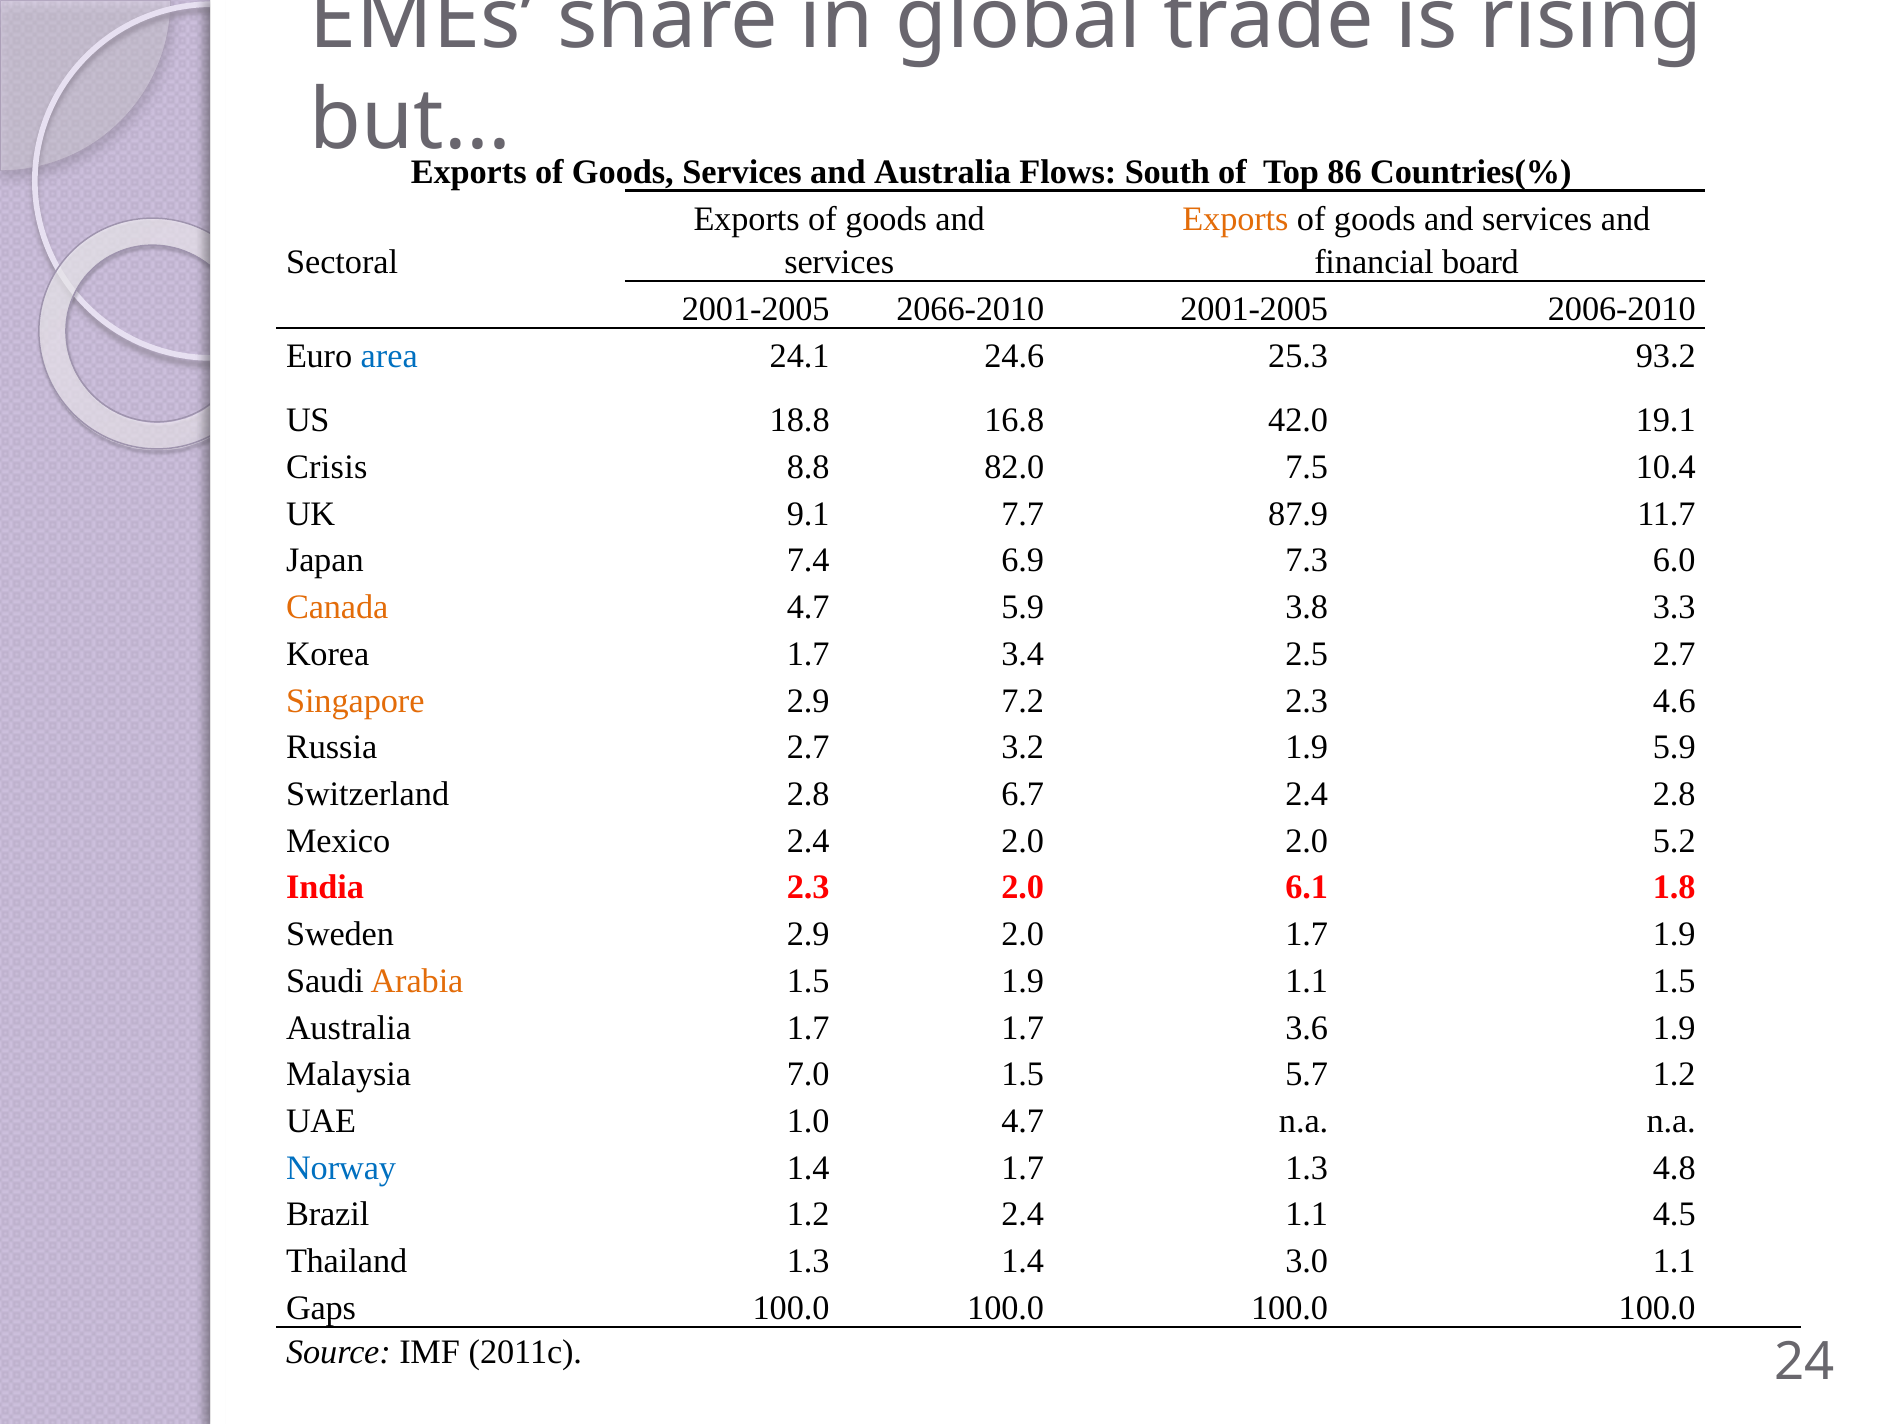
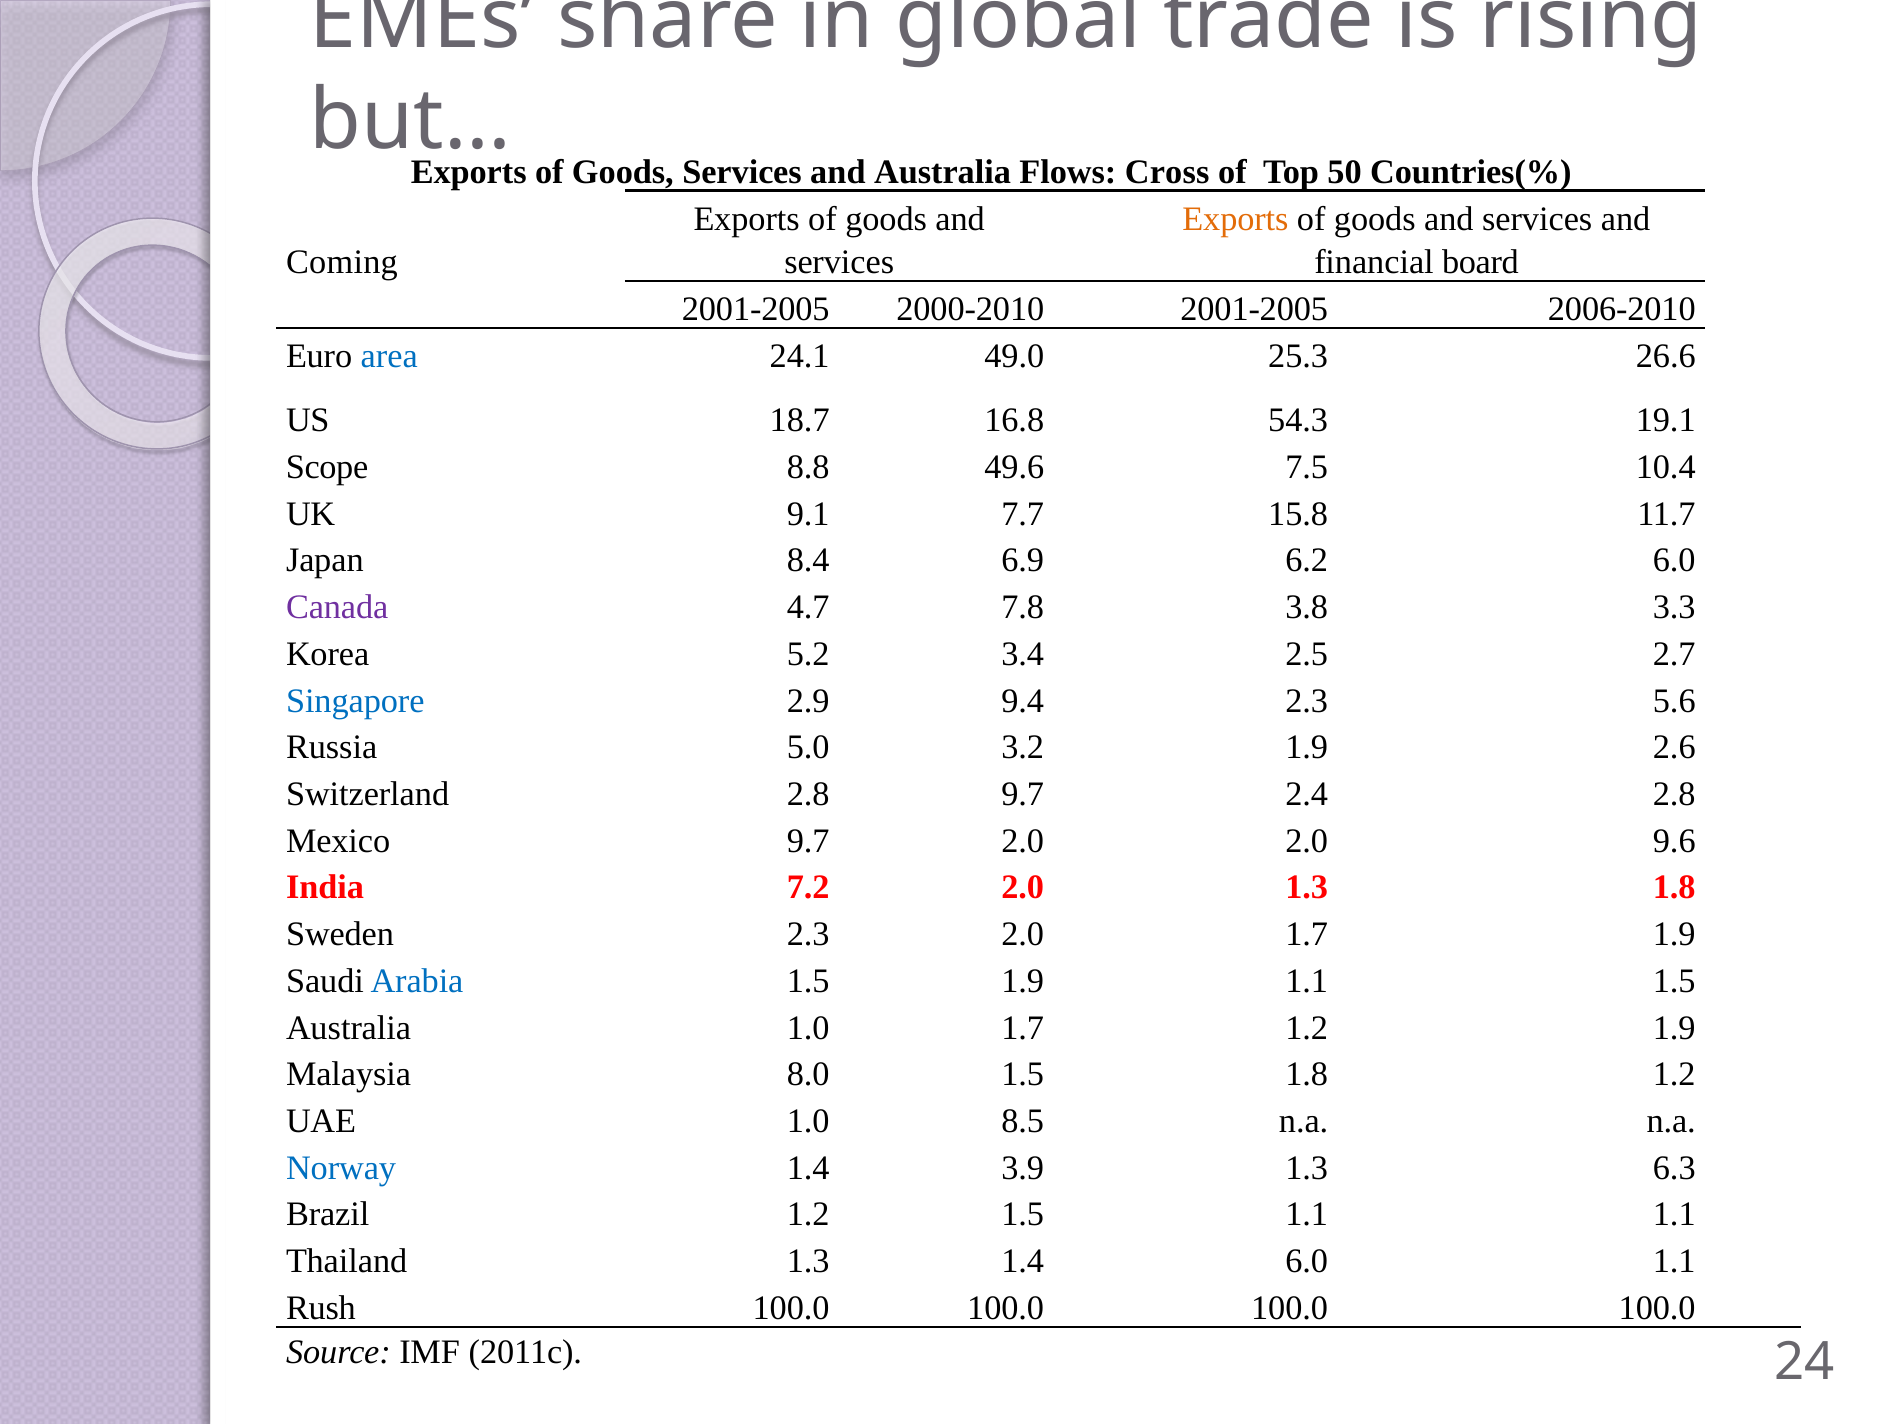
South: South -> Cross
86: 86 -> 50
Sectoral: Sectoral -> Coming
2066-2010: 2066-2010 -> 2000-2010
24.6: 24.6 -> 49.0
93.2: 93.2 -> 26.6
18.8: 18.8 -> 18.7
42.0: 42.0 -> 54.3
Crisis: Crisis -> Scope
82.0: 82.0 -> 49.6
87.9: 87.9 -> 15.8
7.4: 7.4 -> 8.4
7.3: 7.3 -> 6.2
Canada colour: orange -> purple
4.7 5.9: 5.9 -> 7.8
Korea 1.7: 1.7 -> 5.2
Singapore colour: orange -> blue
7.2: 7.2 -> 9.4
4.6: 4.6 -> 5.6
Russia 2.7: 2.7 -> 5.0
1.9 5.9: 5.9 -> 2.6
2.8 6.7: 6.7 -> 9.7
Mexico 2.4: 2.4 -> 9.7
5.2: 5.2 -> 9.6
India 2.3: 2.3 -> 7.2
2.0 6.1: 6.1 -> 1.3
Sweden 2.9: 2.9 -> 2.3
Arabia colour: orange -> blue
Australia 1.7: 1.7 -> 1.0
1.7 3.6: 3.6 -> 1.2
7.0: 7.0 -> 8.0
1.5 5.7: 5.7 -> 1.8
1.0 4.7: 4.7 -> 8.5
1.4 1.7: 1.7 -> 3.9
4.8: 4.8 -> 6.3
1.2 2.4: 2.4 -> 1.5
1.1 4.5: 4.5 -> 1.1
1.4 3.0: 3.0 -> 6.0
Gaps: Gaps -> Rush
